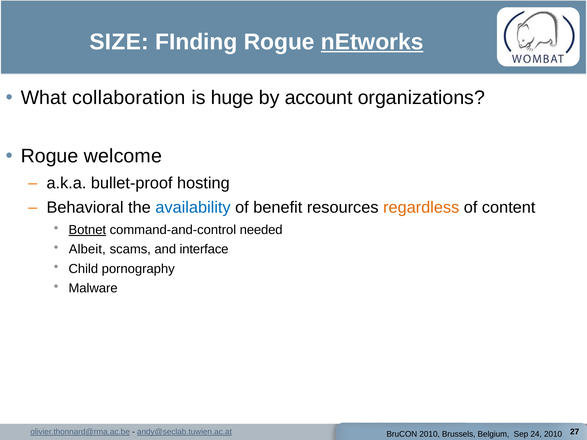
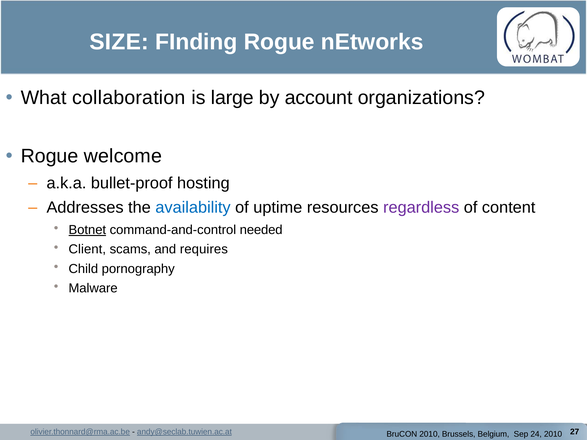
nEtworks underline: present -> none
huge: huge -> large
Behavioral: Behavioral -> Addresses
benefit: benefit -> uptime
regardless colour: orange -> purple
Albeit: Albeit -> Client
interface: interface -> requires
